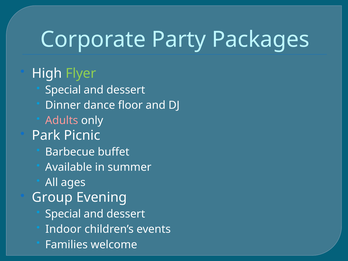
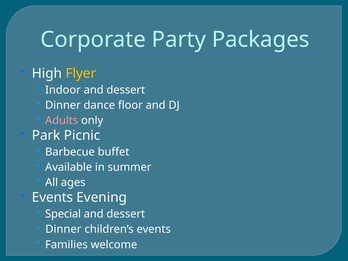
Flyer colour: light green -> yellow
Special at (63, 90): Special -> Indoor
Group at (52, 198): Group -> Events
Indoor at (63, 229): Indoor -> Dinner
